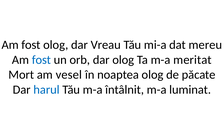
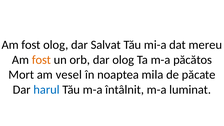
Vreau: Vreau -> Salvat
fost at (41, 60) colour: blue -> orange
meritat: meritat -> păcătos
noaptea olog: olog -> mila
